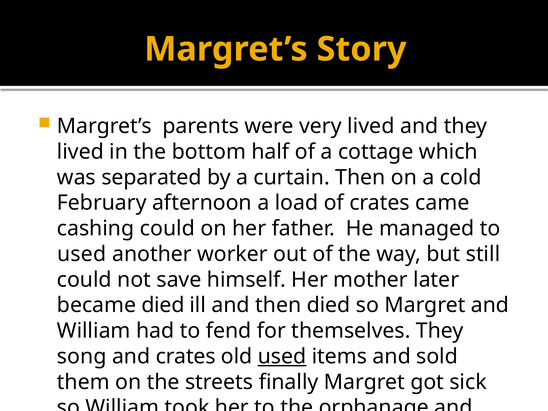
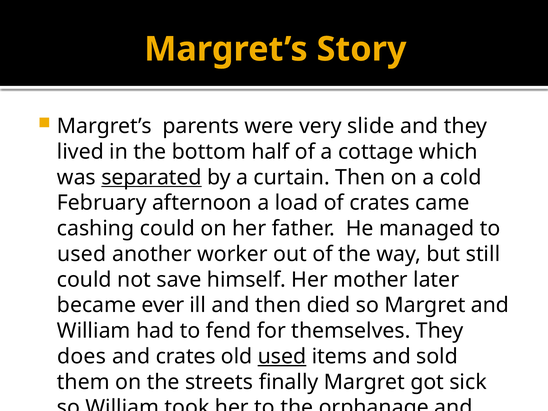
very lived: lived -> slide
separated underline: none -> present
became died: died -> ever
song: song -> does
